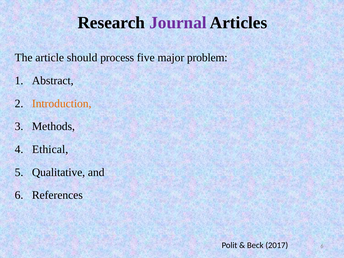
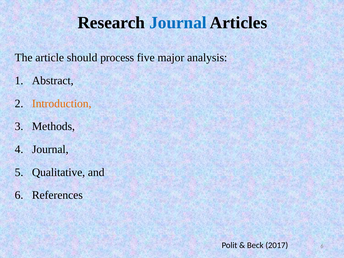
Journal at (178, 23) colour: purple -> blue
problem: problem -> analysis
Ethical at (50, 149): Ethical -> Journal
